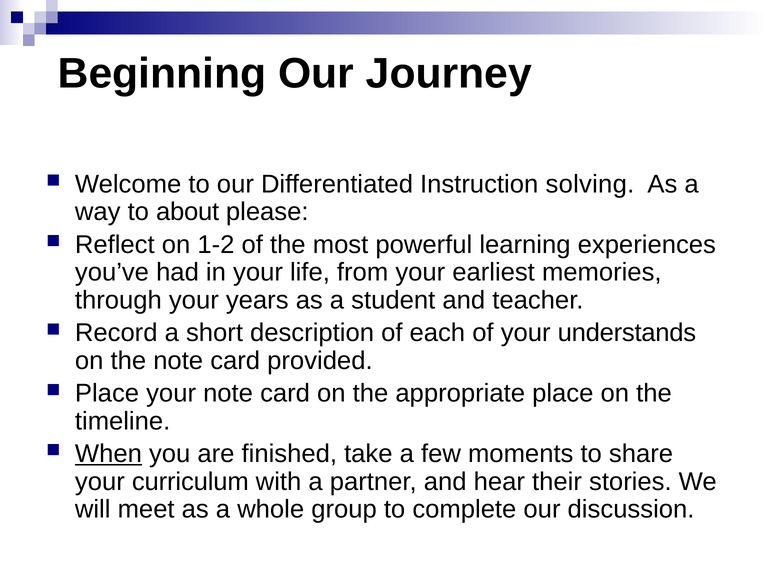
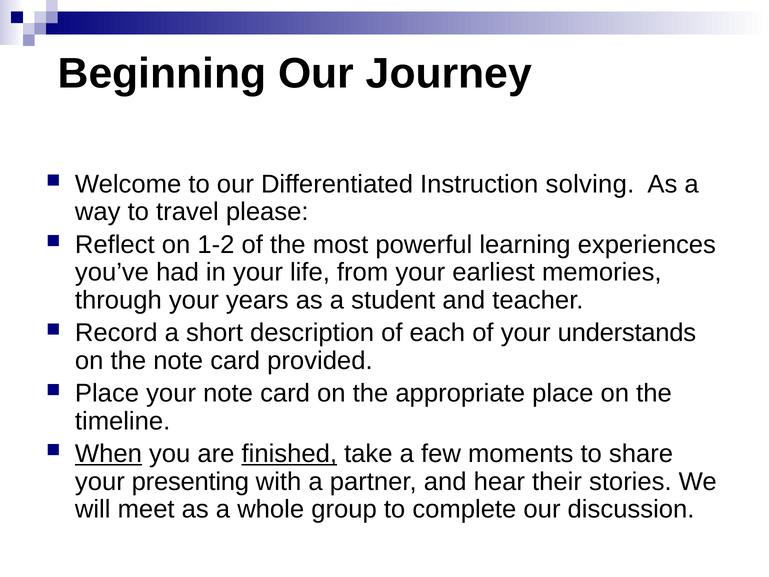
about: about -> travel
finished underline: none -> present
curriculum: curriculum -> presenting
